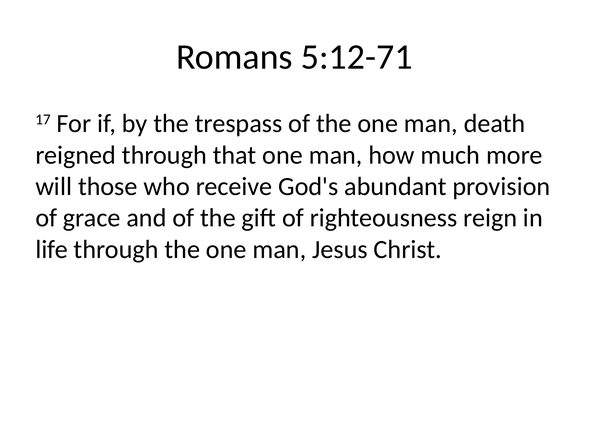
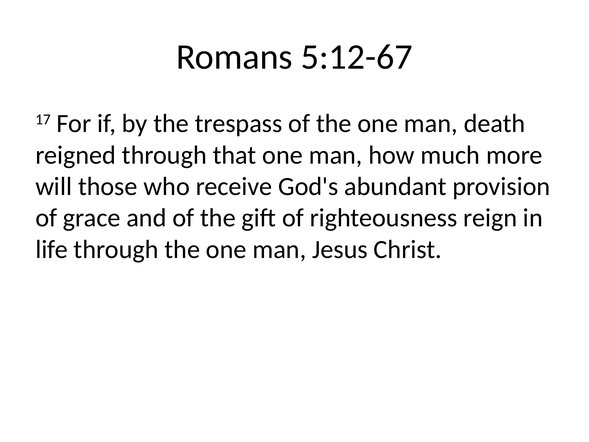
5:12-71: 5:12-71 -> 5:12-67
